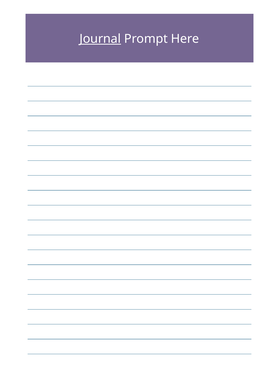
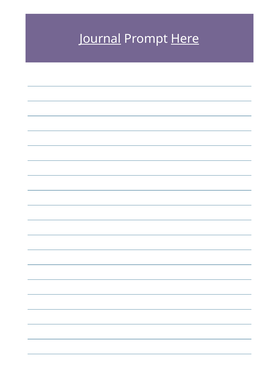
Here underline: none -> present
